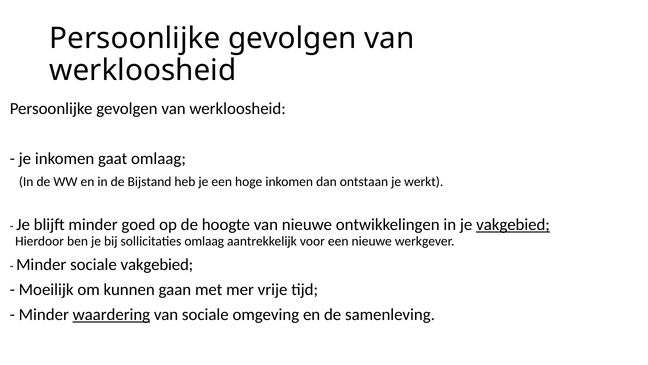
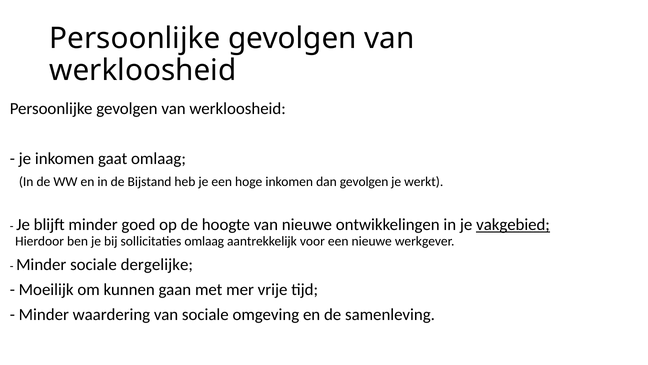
dan ontstaan: ontstaan -> gevolgen
sociale vakgebied: vakgebied -> dergelijke
waardering underline: present -> none
